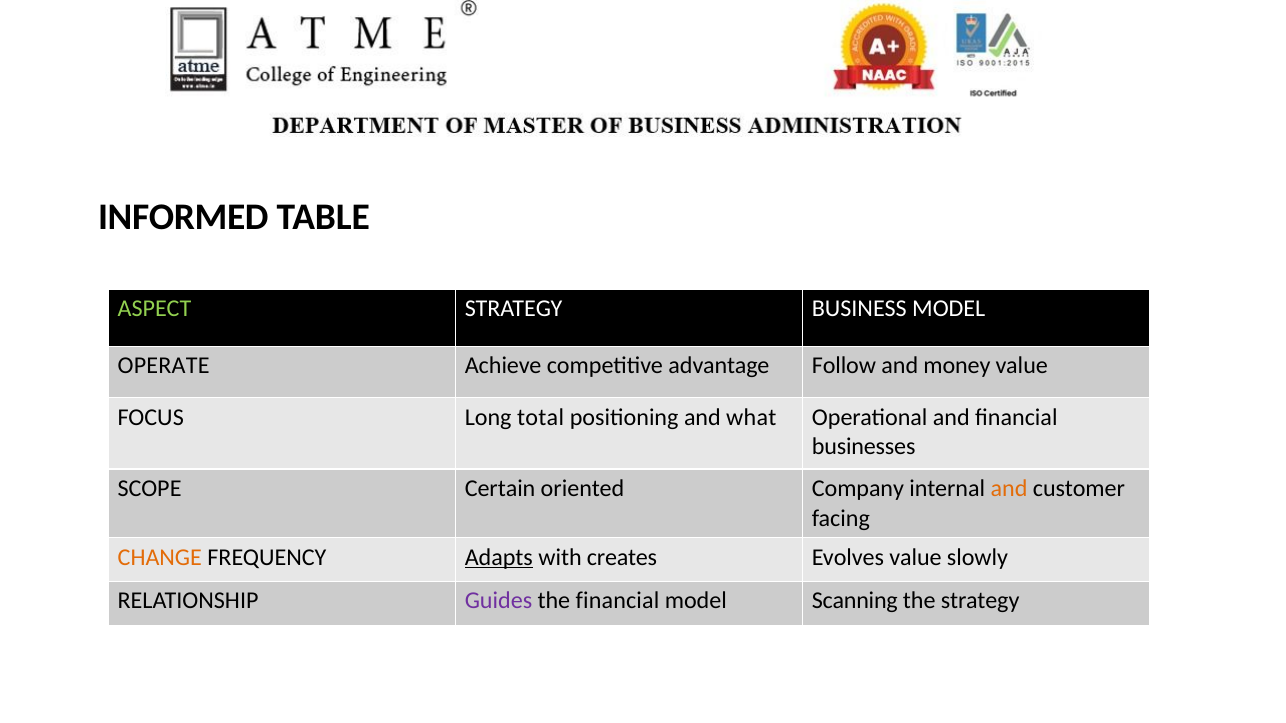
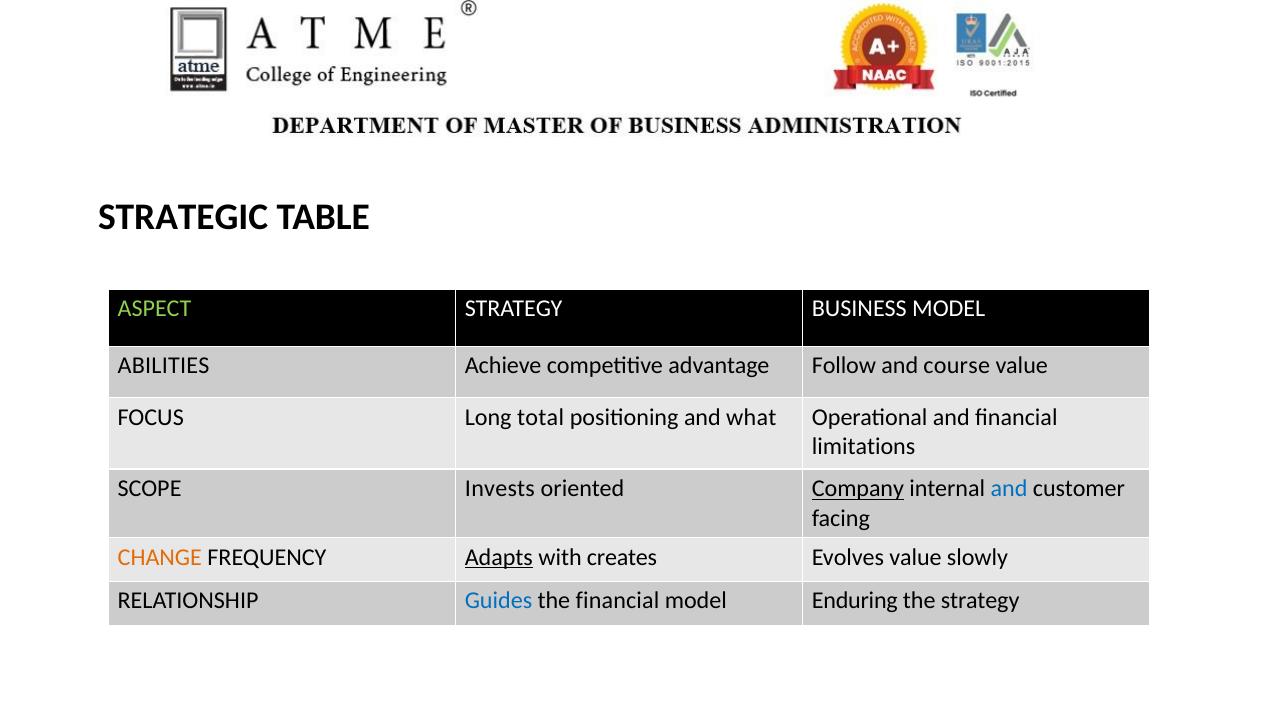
INFORMED: INFORMED -> STRATEGIC
OPERATE: OPERATE -> ABILITIES
money: money -> course
businesses: businesses -> limitations
Certain: Certain -> Invests
Company underline: none -> present
and at (1009, 489) colour: orange -> blue
Guides colour: purple -> blue
Scanning: Scanning -> Enduring
